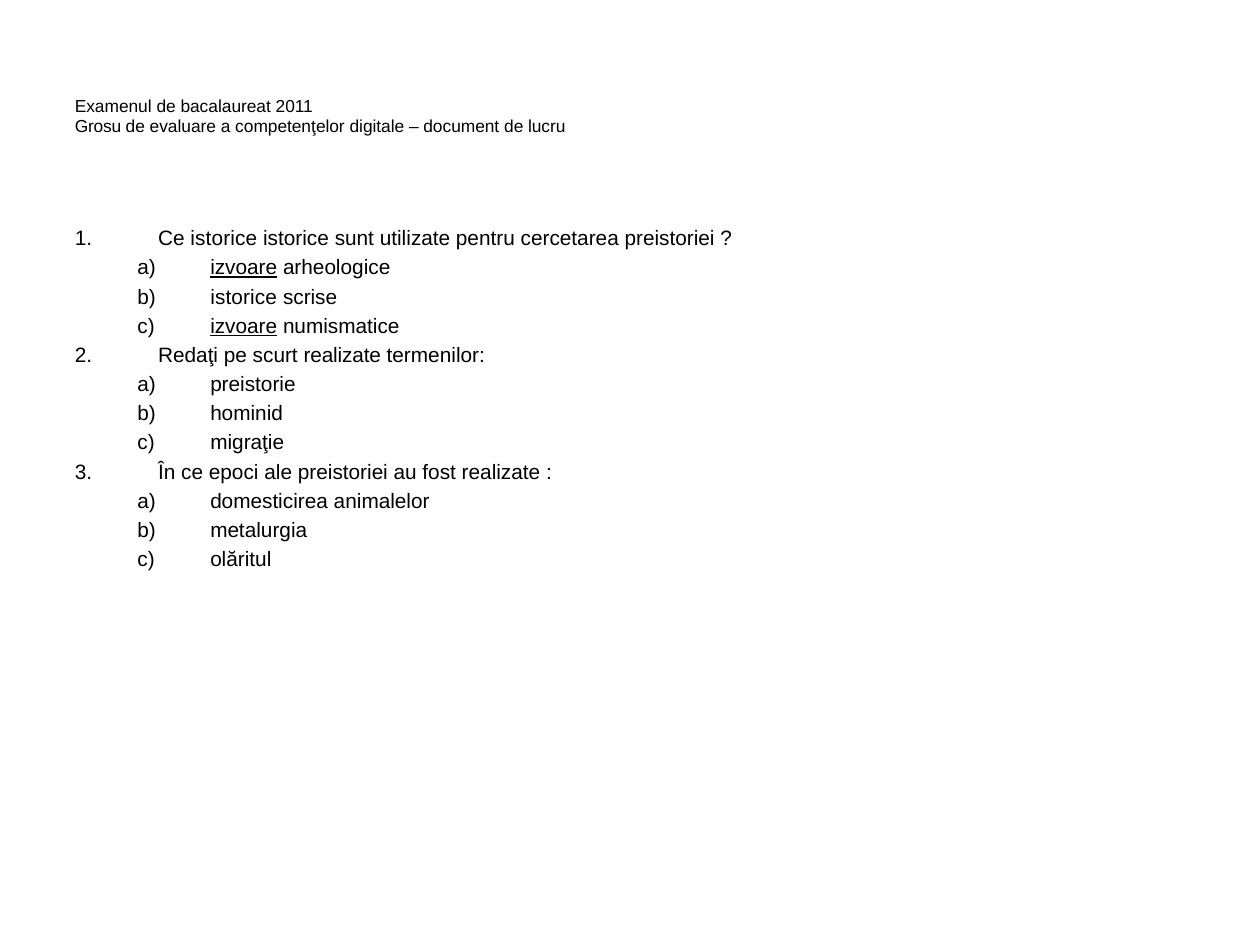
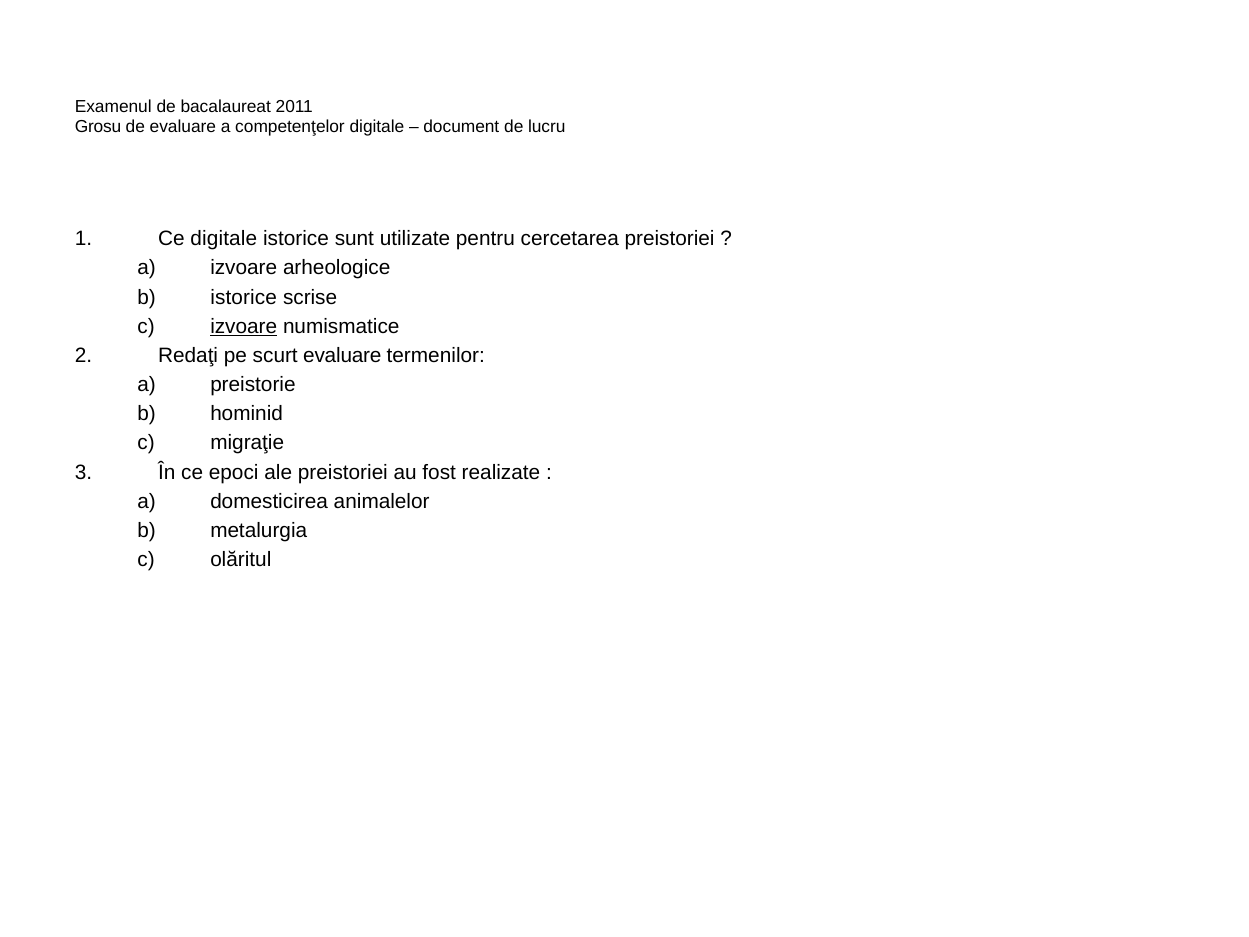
Ce istorice: istorice -> digitale
izvoare at (244, 268) underline: present -> none
scurt realizate: realizate -> evaluare
